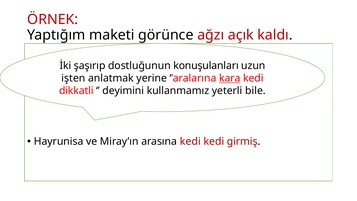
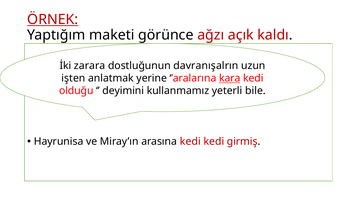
ÖRNEK underline: none -> present
şaşırıp: şaşırıp -> zarara
konuşulanları: konuşulanları -> davranışalrın
dikkatli: dikkatli -> olduğu
